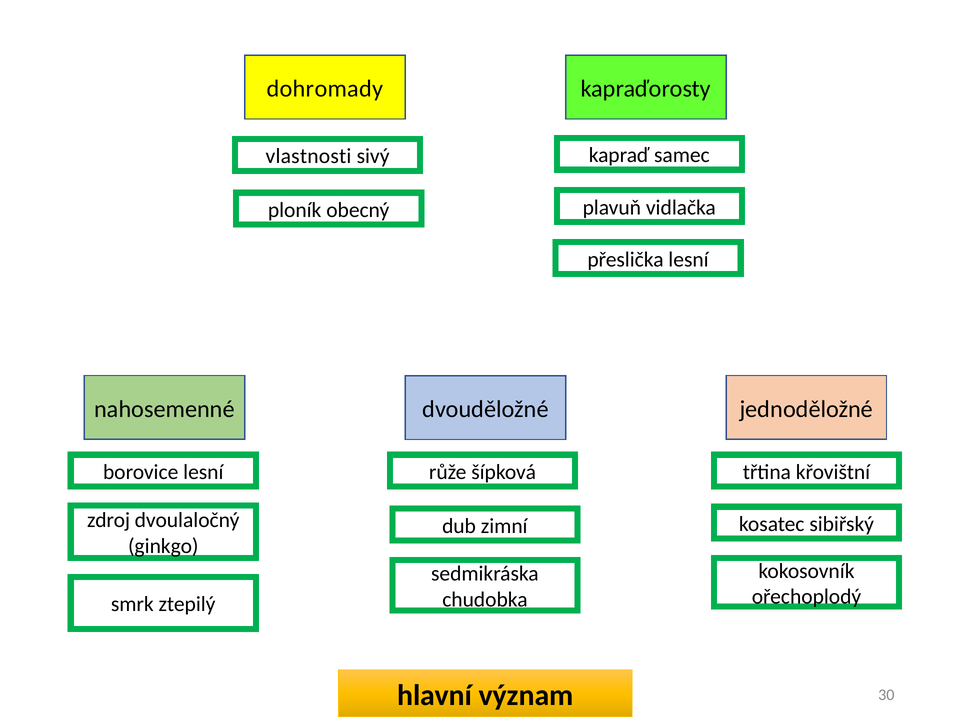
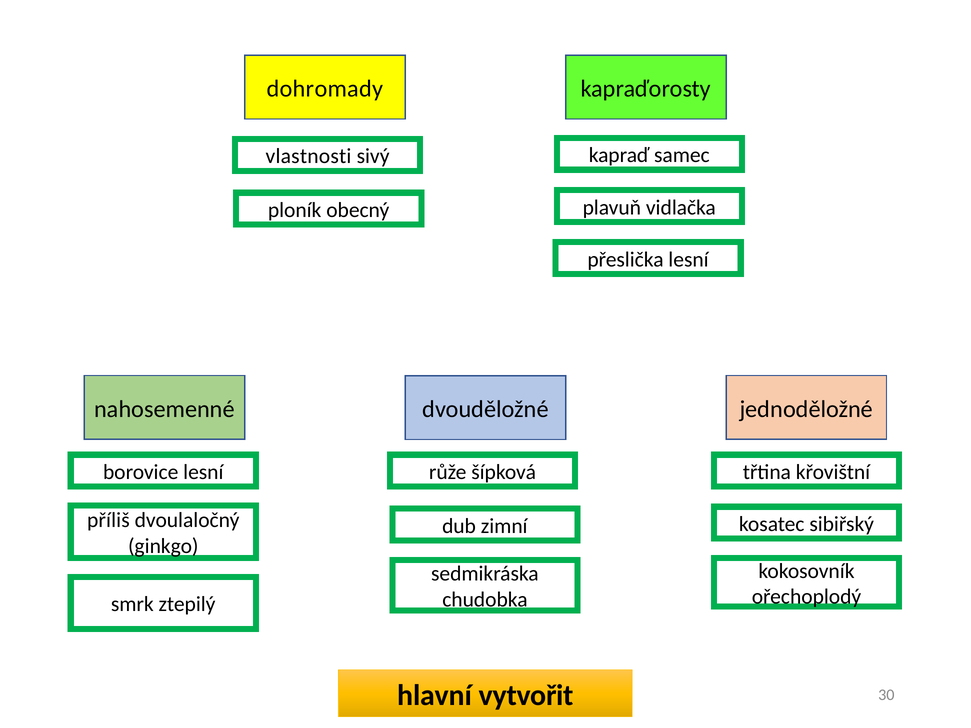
zdroj: zdroj -> příliš
význam: význam -> vytvořit
